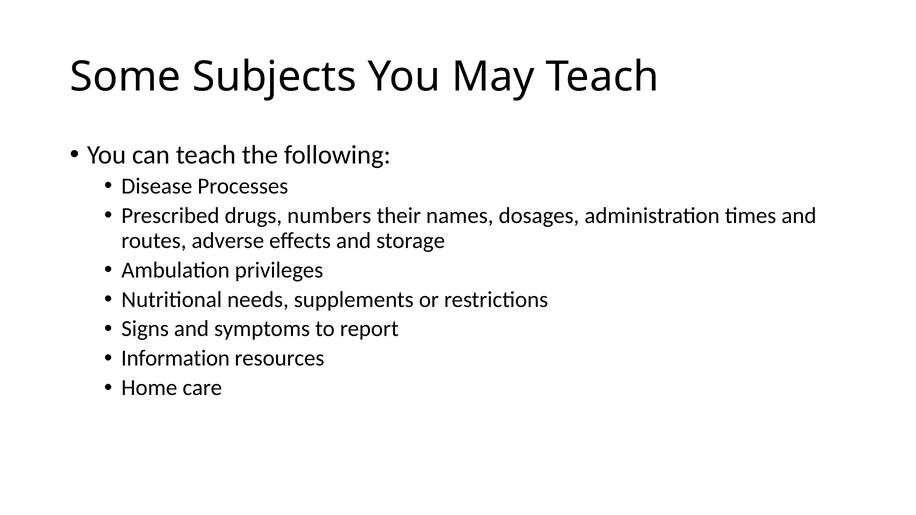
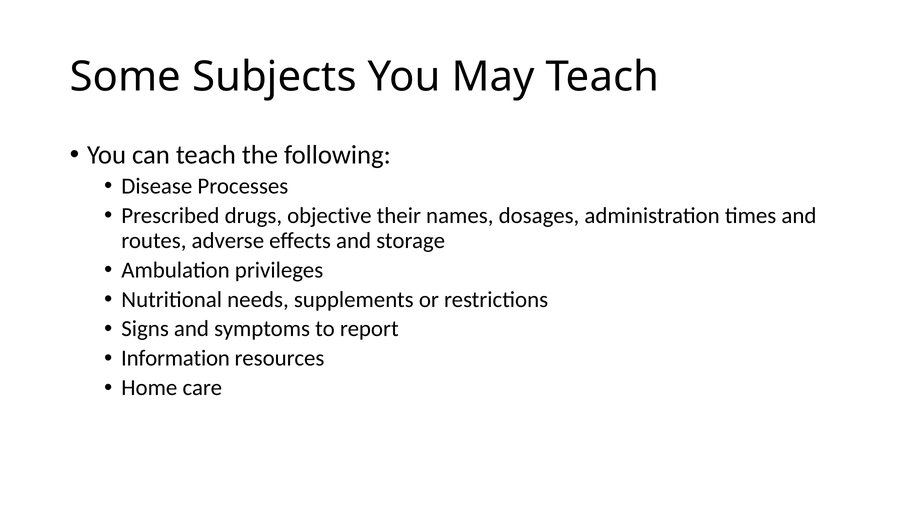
numbers: numbers -> objective
